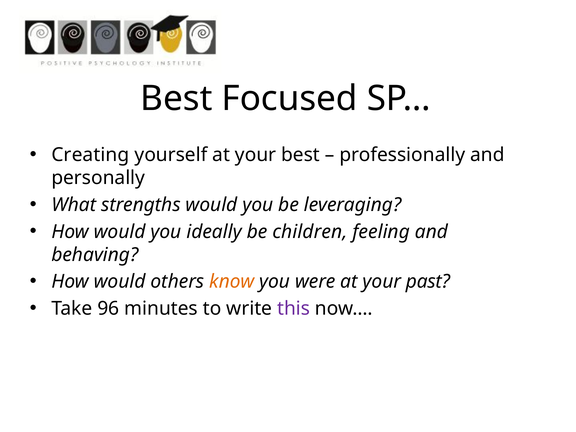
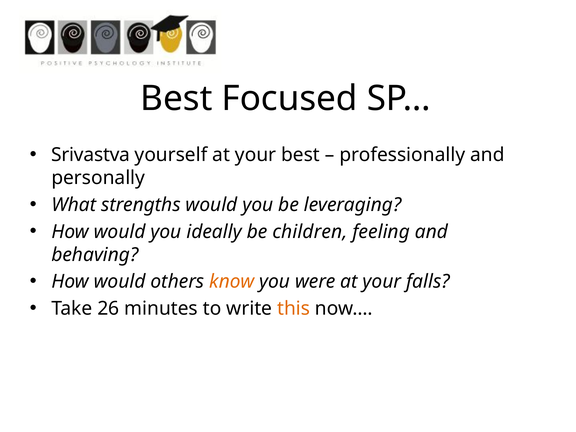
Creating: Creating -> Srivastva
past: past -> falls
96: 96 -> 26
this colour: purple -> orange
